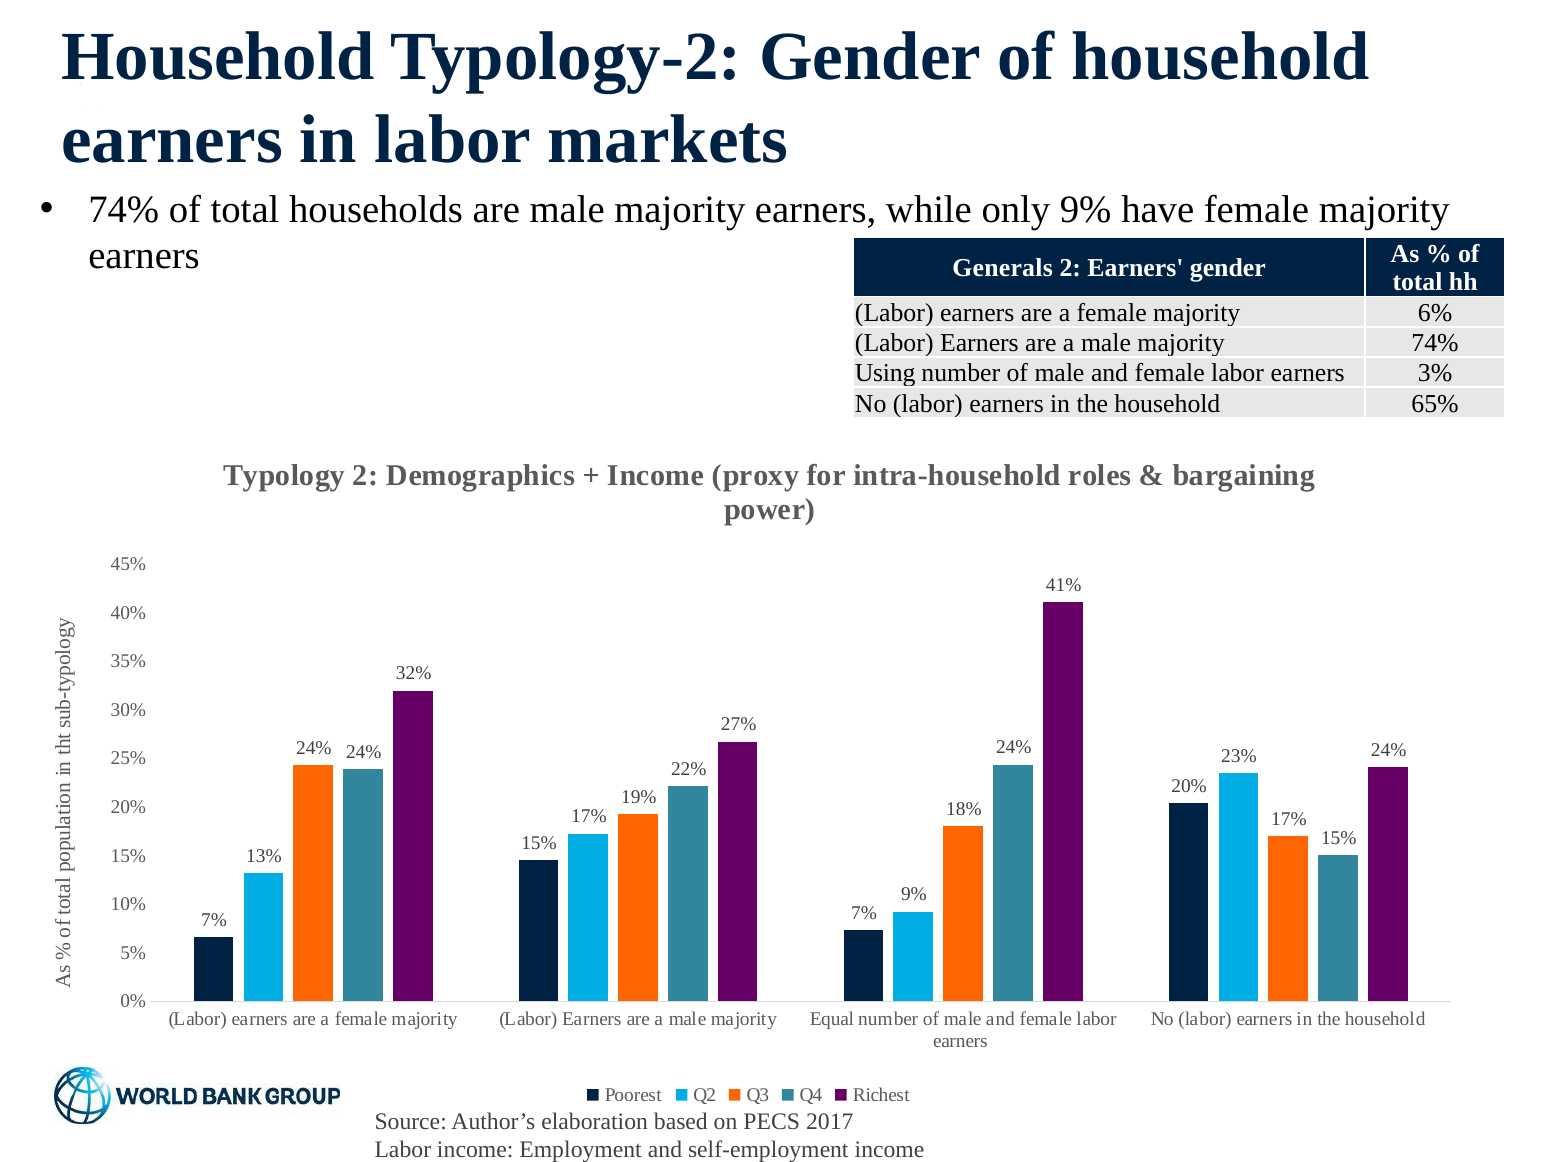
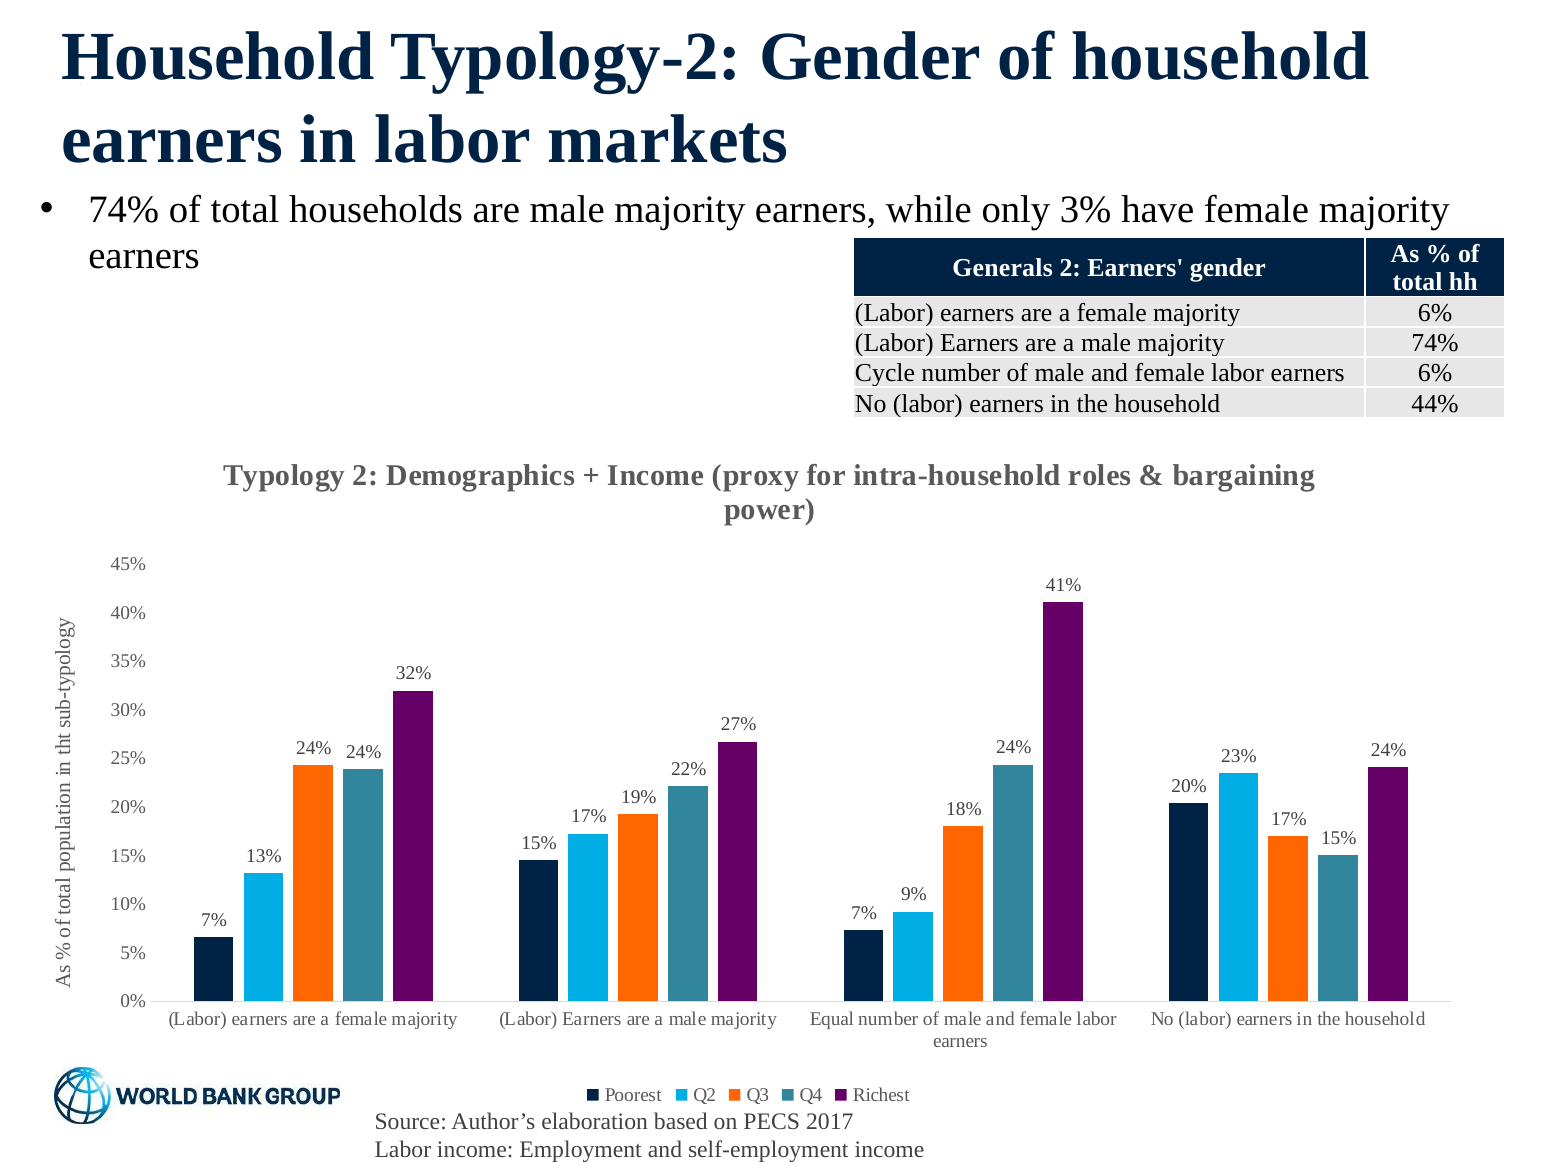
only 9%: 9% -> 3%
Using: Using -> Cycle
earners 3%: 3% -> 6%
65%: 65% -> 44%
